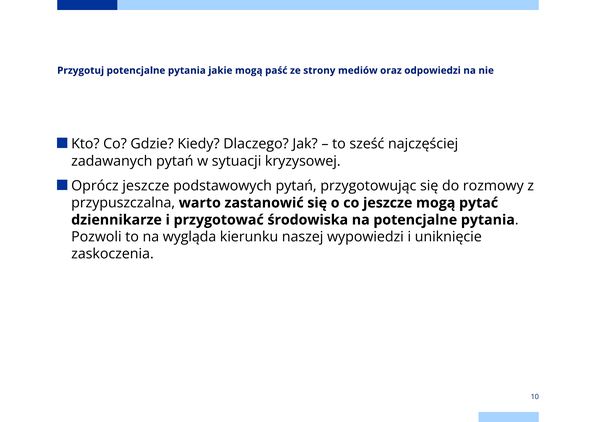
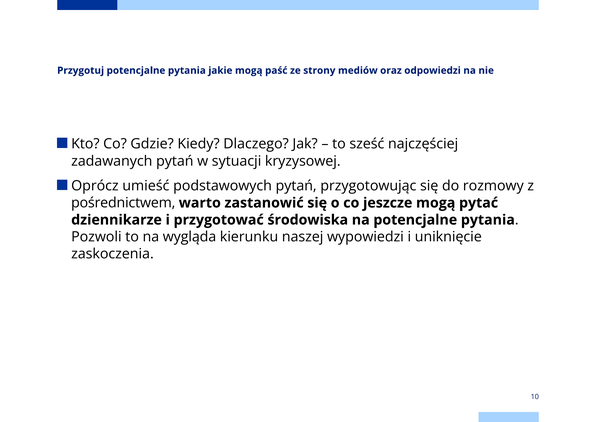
Oprócz jeszcze: jeszcze -> umieść
przypuszczalna: przypuszczalna -> pośrednictwem
